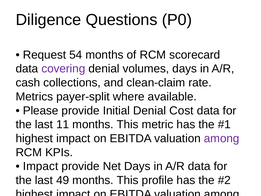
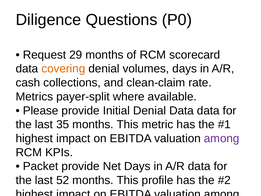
54: 54 -> 29
covering colour: purple -> orange
Denial Cost: Cost -> Data
11: 11 -> 35
Impact at (41, 166): Impact -> Packet
49: 49 -> 52
